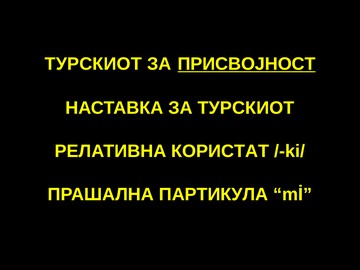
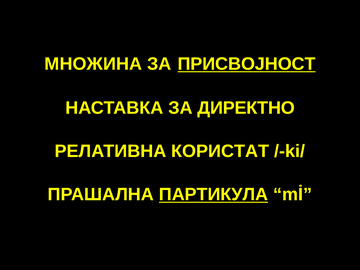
ТУРСКИОТ at (93, 64): ТУРСКИОТ -> МНОЖИНА
ЗА ТУРСКИОТ: ТУРСКИОТ -> ДИРЕКТНО
ПАРТИКУЛА underline: none -> present
